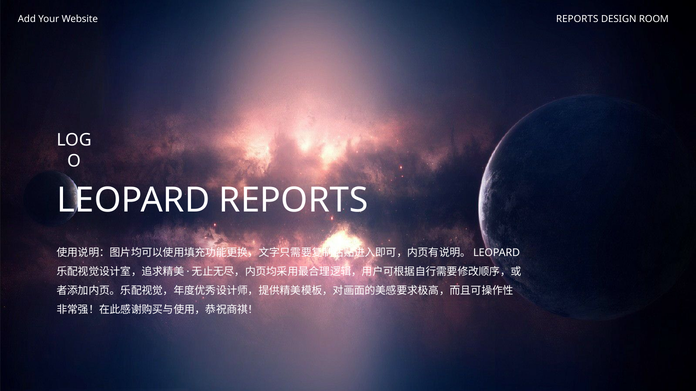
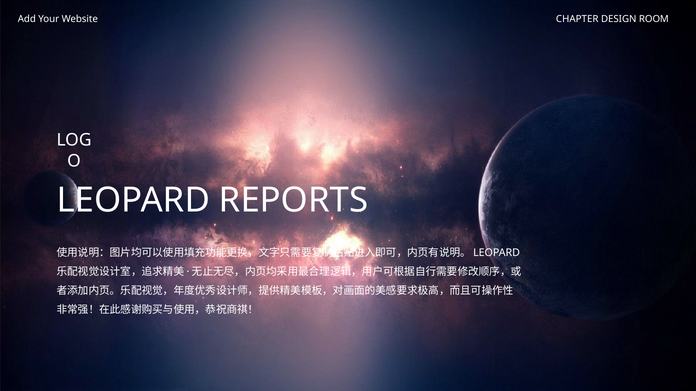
Website REPORTS: REPORTS -> CHAPTER
